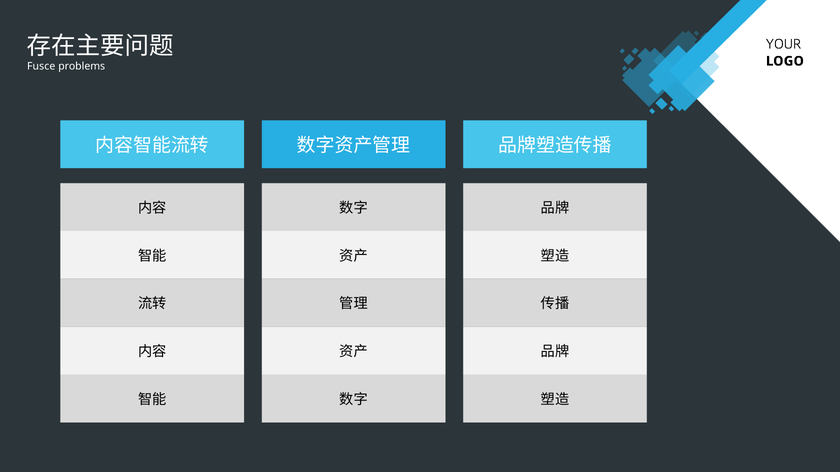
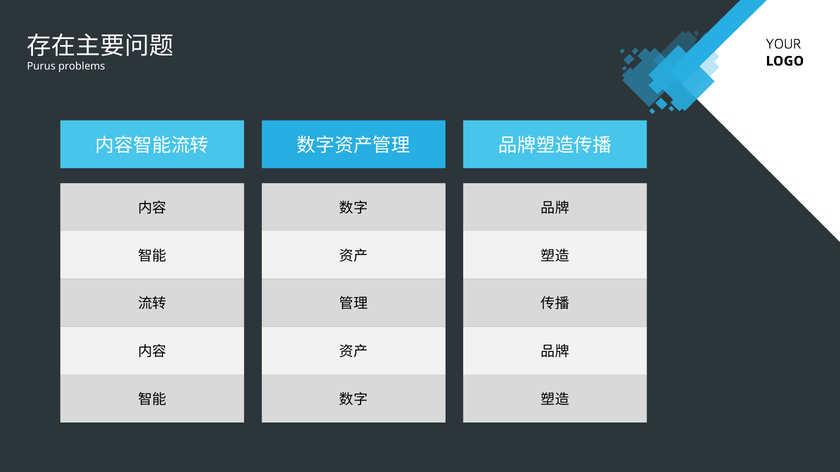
Fusce: Fusce -> Purus
